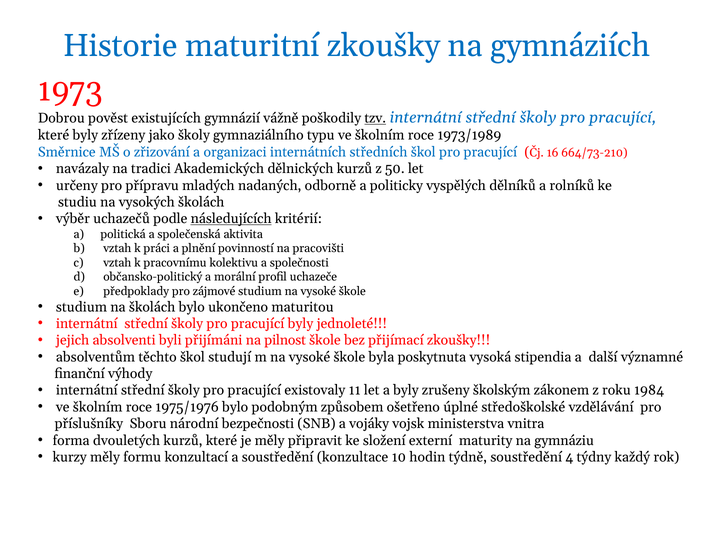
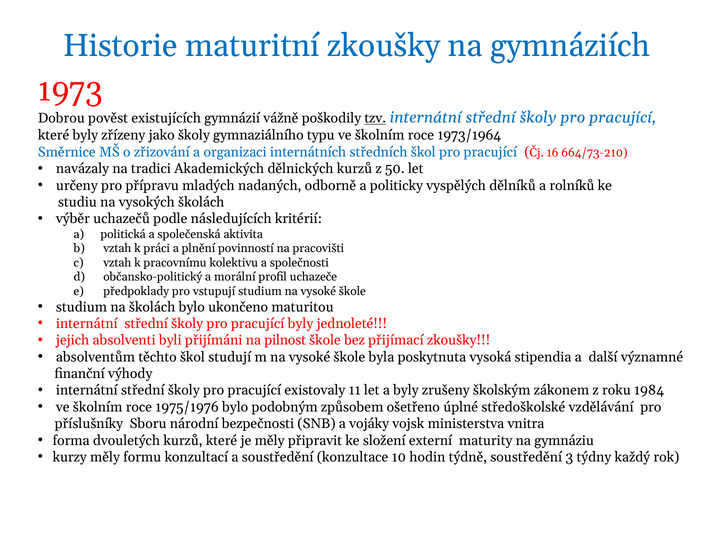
1973/1989: 1973/1989 -> 1973/1964
následujících underline: present -> none
zájmové: zájmové -> vstupují
4: 4 -> 3
